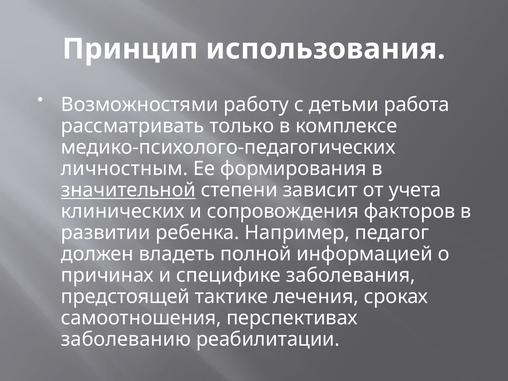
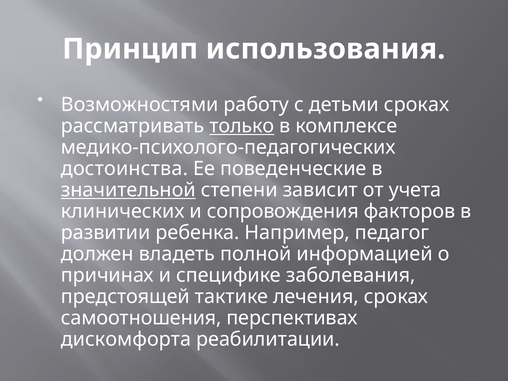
детьми работа: работа -> сроках
только underline: none -> present
личностным: личностным -> достоинства
формирования: формирования -> поведенческие
заболеванию: заболеванию -> дискомфорта
